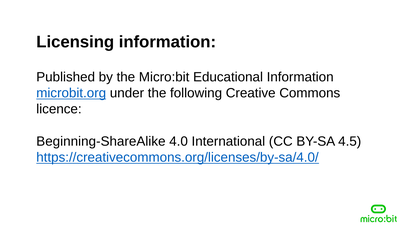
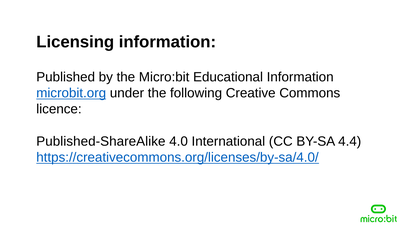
Beginning-ShareAlike: Beginning-ShareAlike -> Published-ShareAlike
4.5: 4.5 -> 4.4
